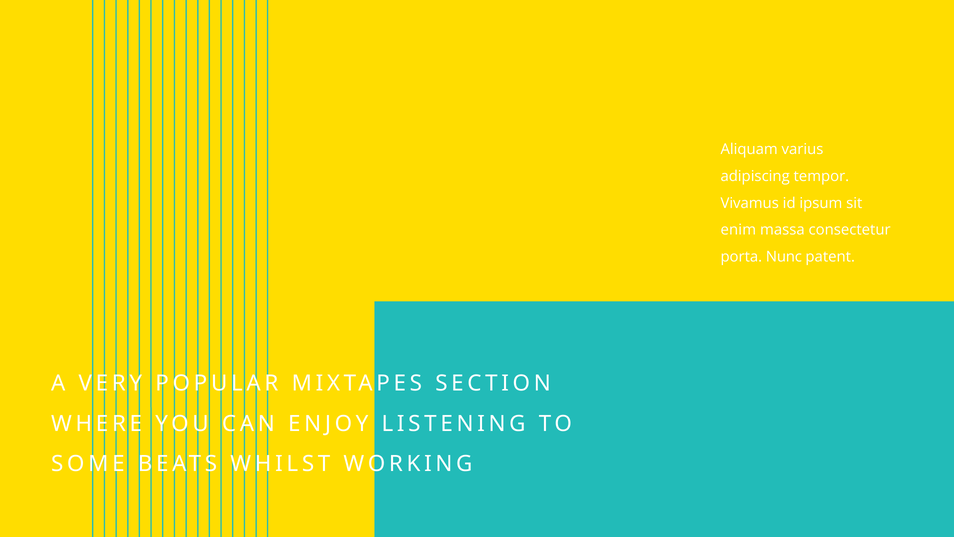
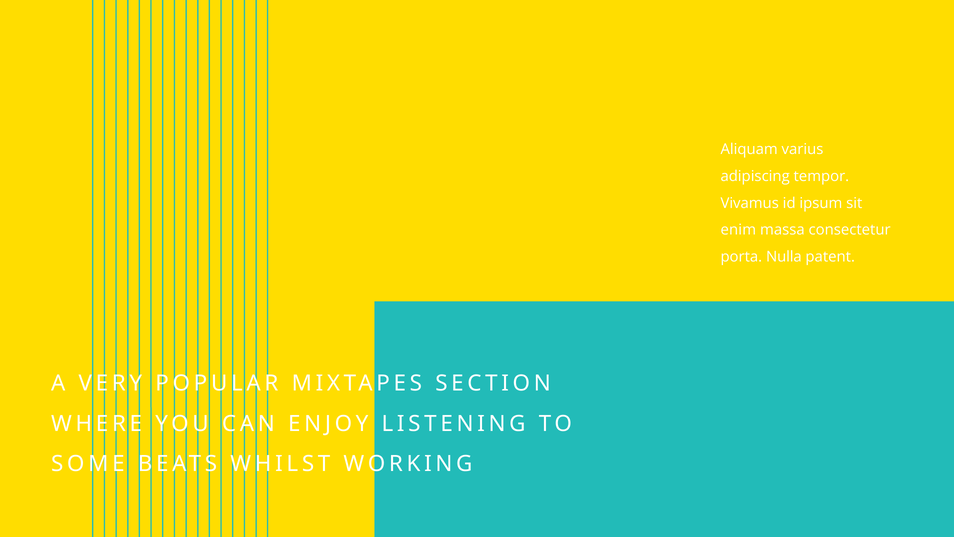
Nunc: Nunc -> Nulla
